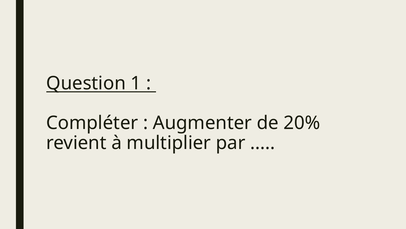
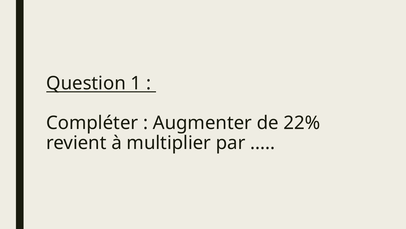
20%: 20% -> 22%
